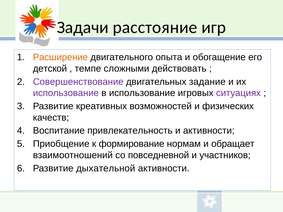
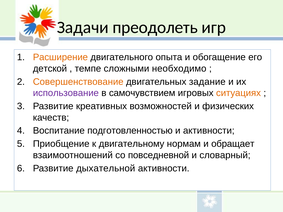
расстояние: расстояние -> преодолеть
действовать: действовать -> необходимо
Совершенствование colour: purple -> orange
в использование: использование -> самочувствием
ситуациях colour: purple -> orange
привлекательность: привлекательность -> подготовленностью
формирование: формирование -> двигательному
участников: участников -> словарный
